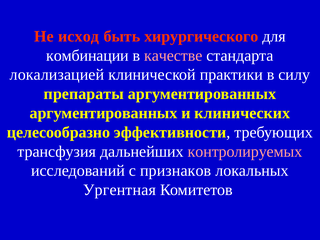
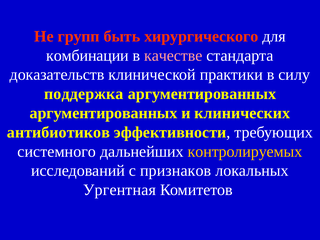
исход: исход -> групп
локализацией: локализацией -> доказательств
препараты: препараты -> поддержка
целесообразно: целесообразно -> антибиотиков
трансфузия: трансфузия -> системного
контролируемых colour: pink -> yellow
